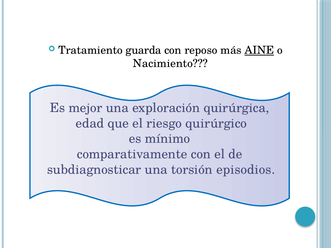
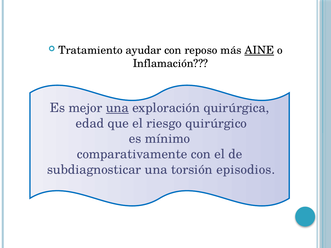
guarda: guarda -> ayudar
Nacimiento: Nacimiento -> Inflamación
una at (117, 108) underline: none -> present
